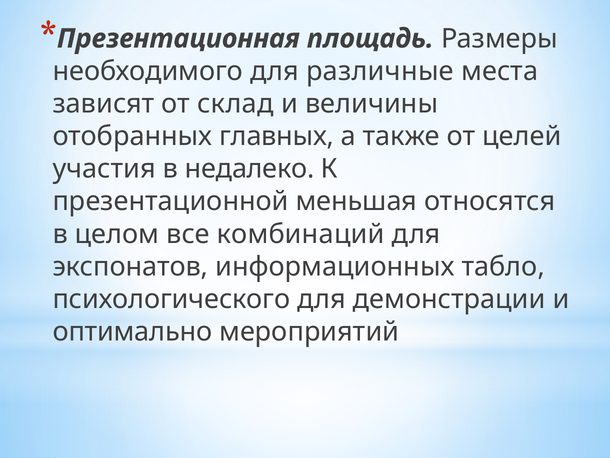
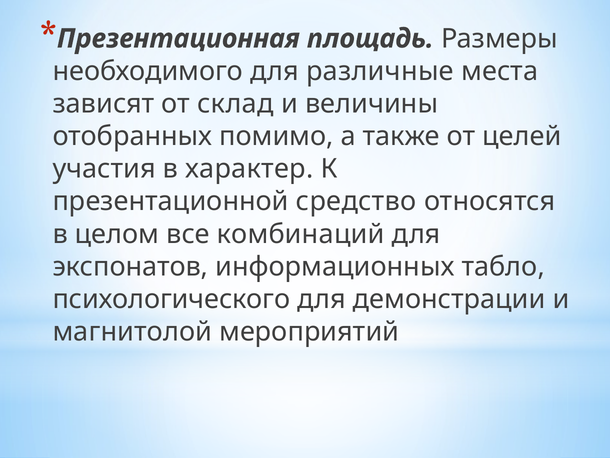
главных: главных -> помимо
недалеко: недалеко -> характер
меньшая: меньшая -> средство
оптимально: оптимально -> магнитолой
